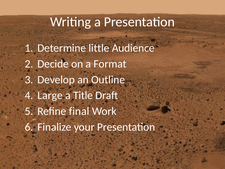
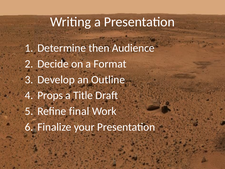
little: little -> then
Large: Large -> Props
